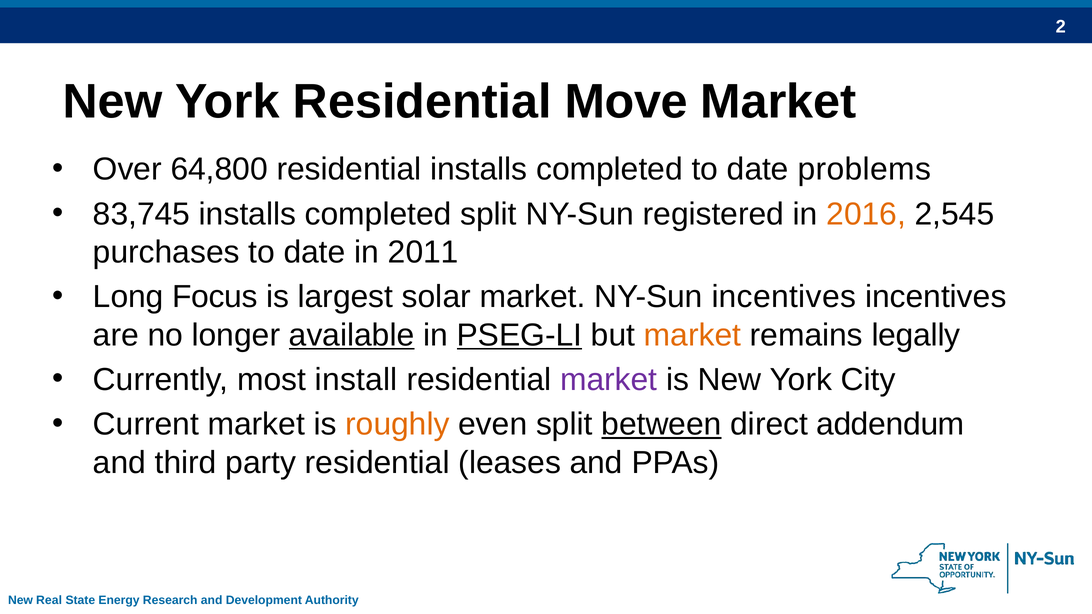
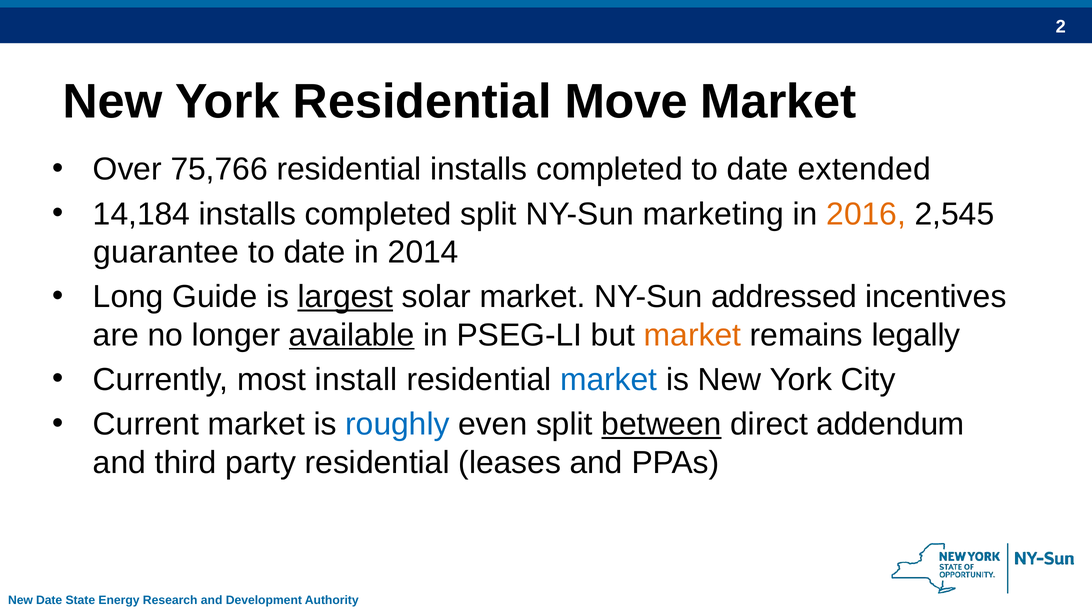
64,800: 64,800 -> 75,766
problems: problems -> extended
83,745: 83,745 -> 14,184
registered: registered -> marketing
purchases: purchases -> guarantee
2011: 2011 -> 2014
Focus: Focus -> Guide
largest underline: none -> present
NY-Sun incentives: incentives -> addressed
PSEG-LI underline: present -> none
market at (609, 380) colour: purple -> blue
roughly colour: orange -> blue
New Real: Real -> Date
